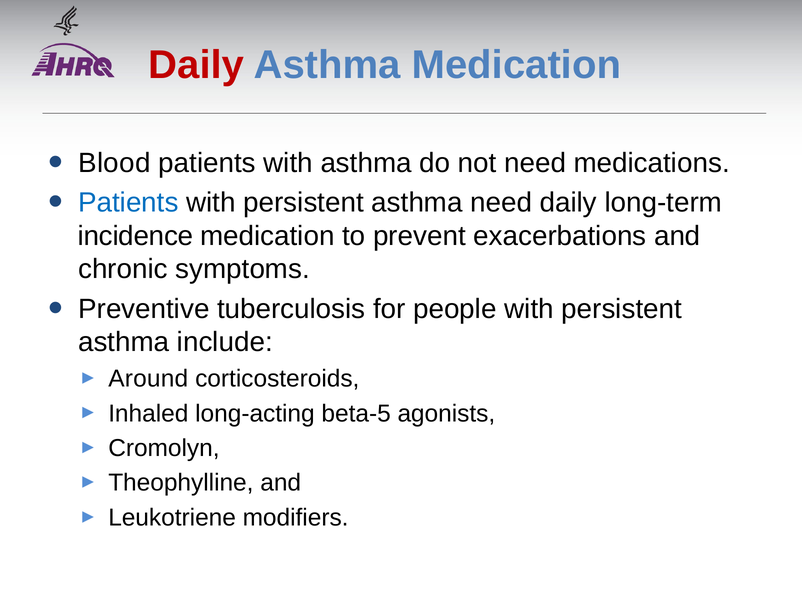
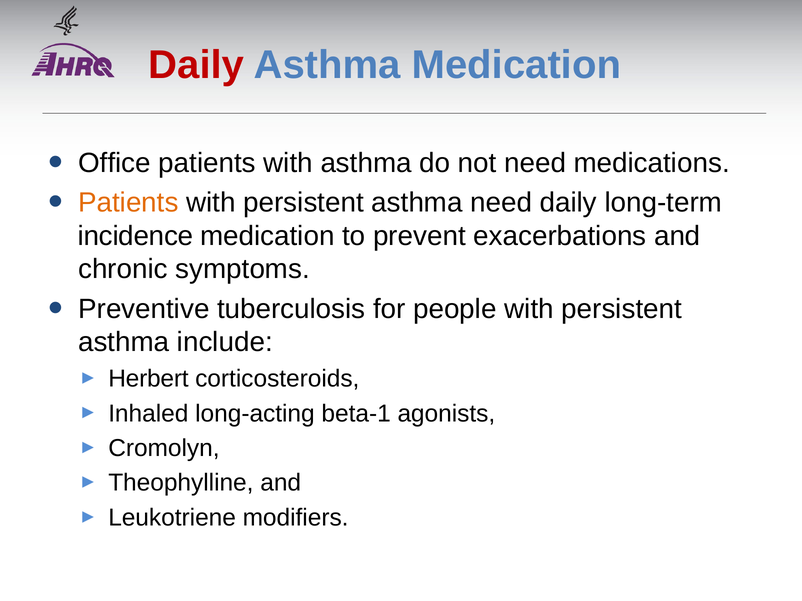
Blood: Blood -> Office
Patients at (128, 203) colour: blue -> orange
Around: Around -> Herbert
beta-5: beta-5 -> beta-1
